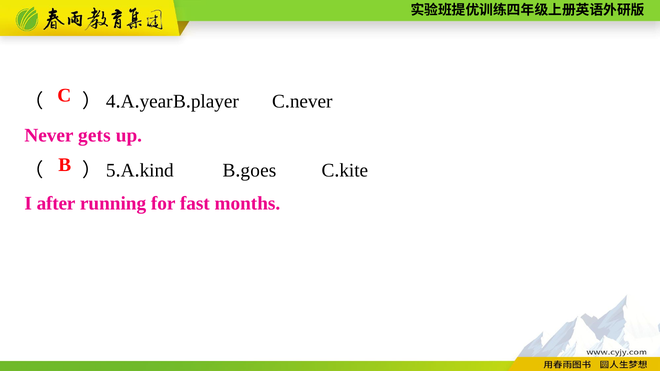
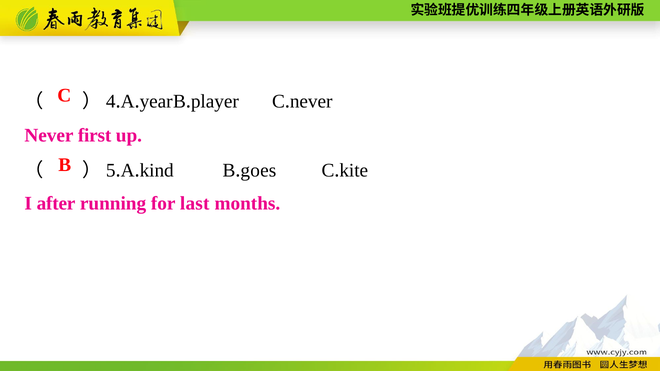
gets: gets -> first
fast: fast -> last
